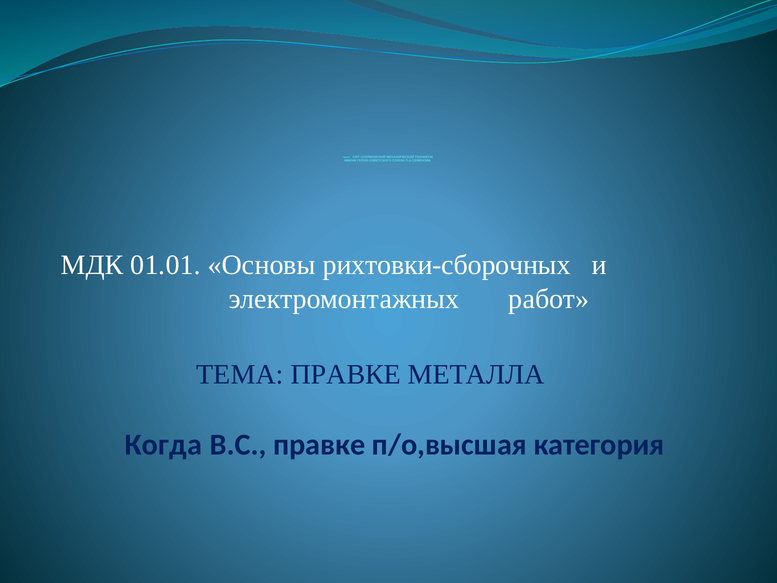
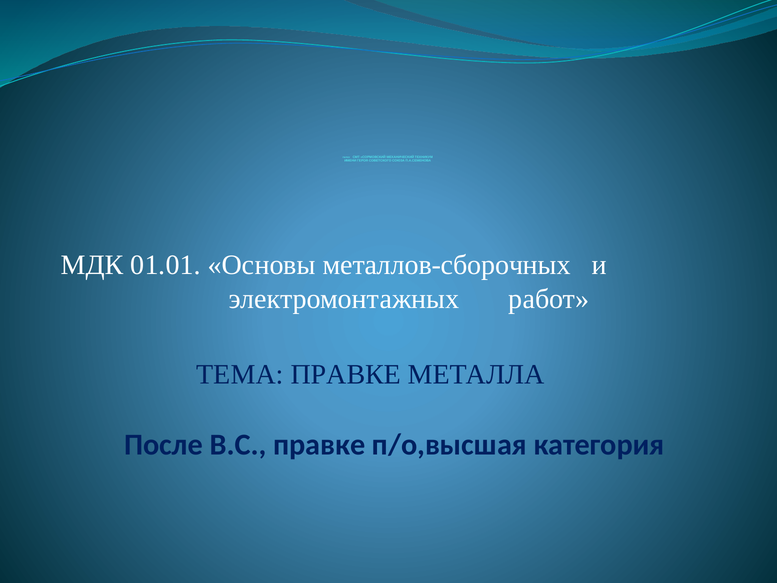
рихтовки-сборочных: рихтовки-сборочных -> металлов-сборочных
Когда: Когда -> После
